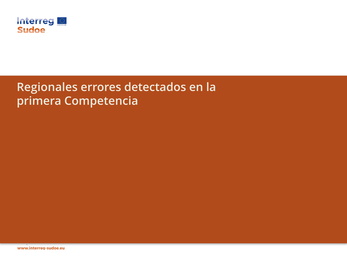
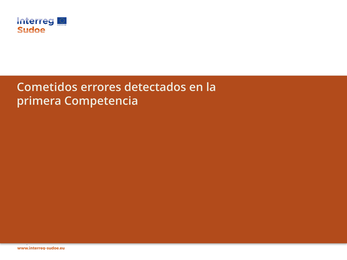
Regionales: Regionales -> Cometidos
